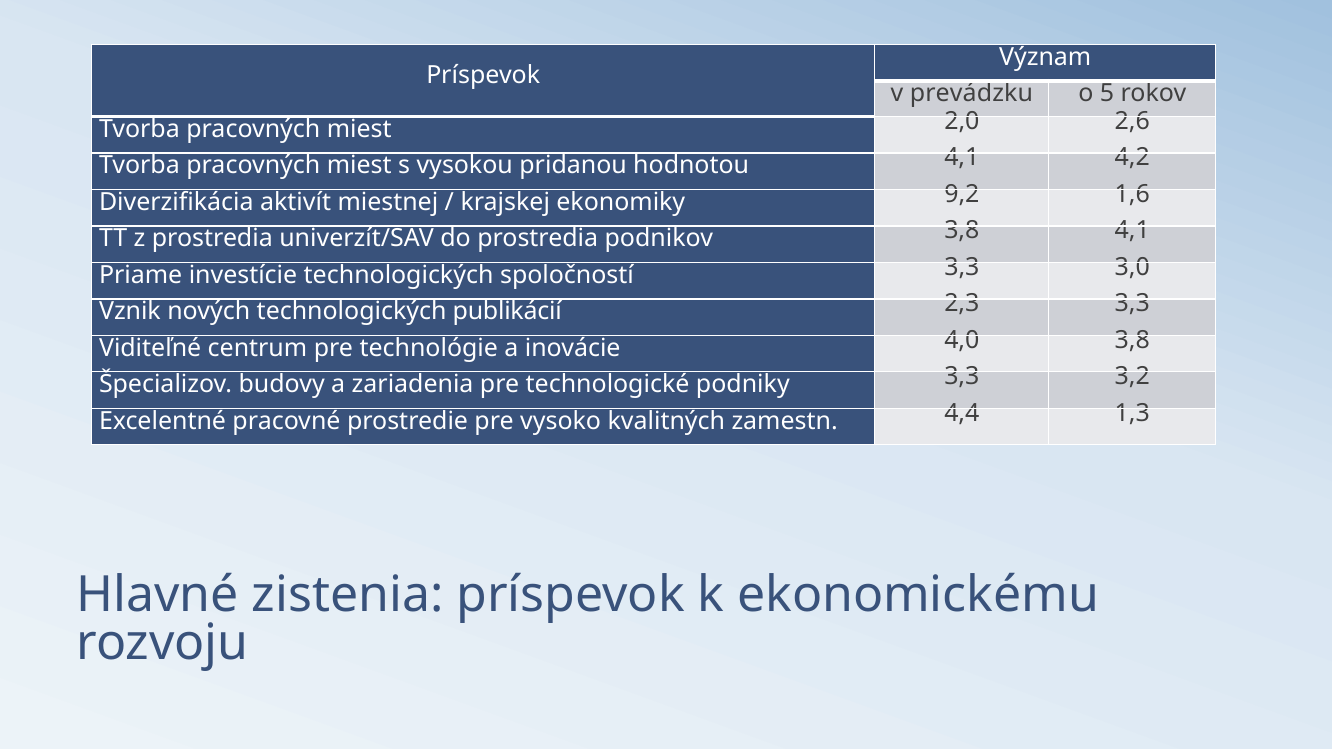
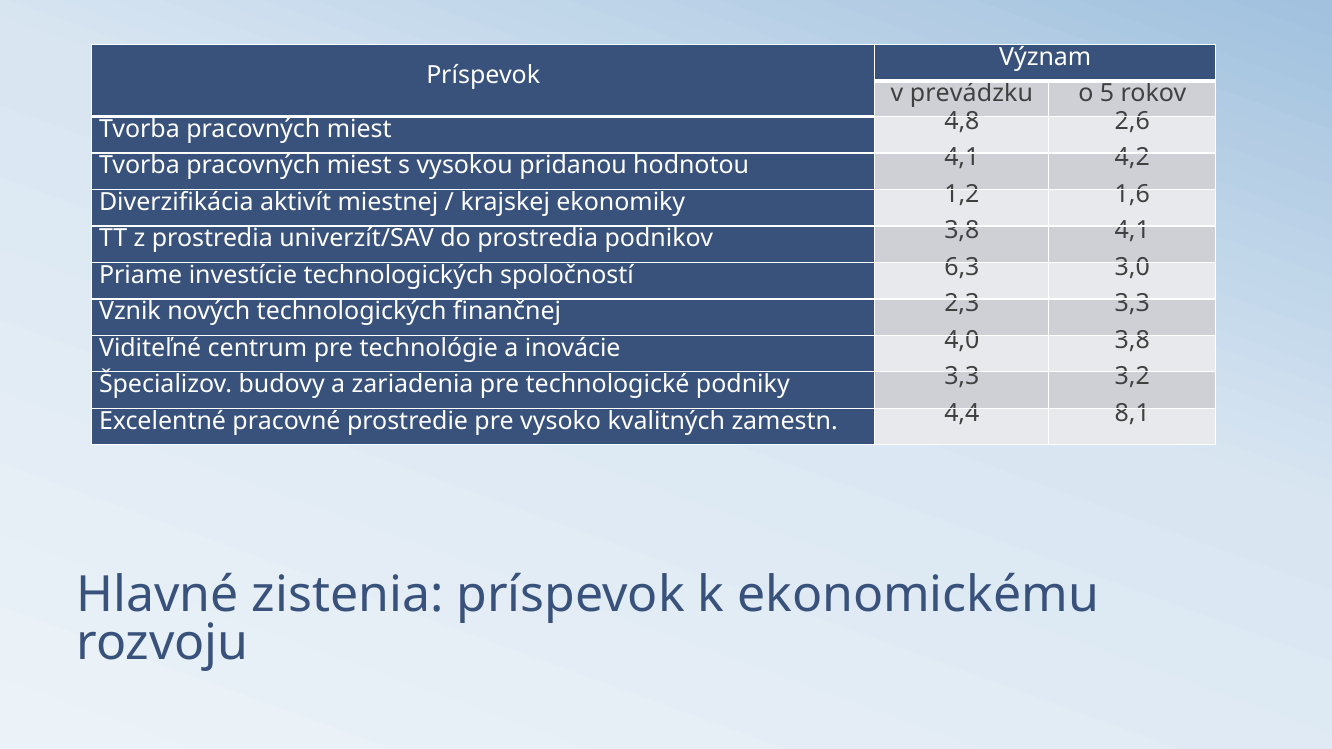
2,0: 2,0 -> 4,8
9,2: 9,2 -> 1,2
spoločností 3,3: 3,3 -> 6,3
publikácií: publikácií -> finančnej
1,3: 1,3 -> 8,1
